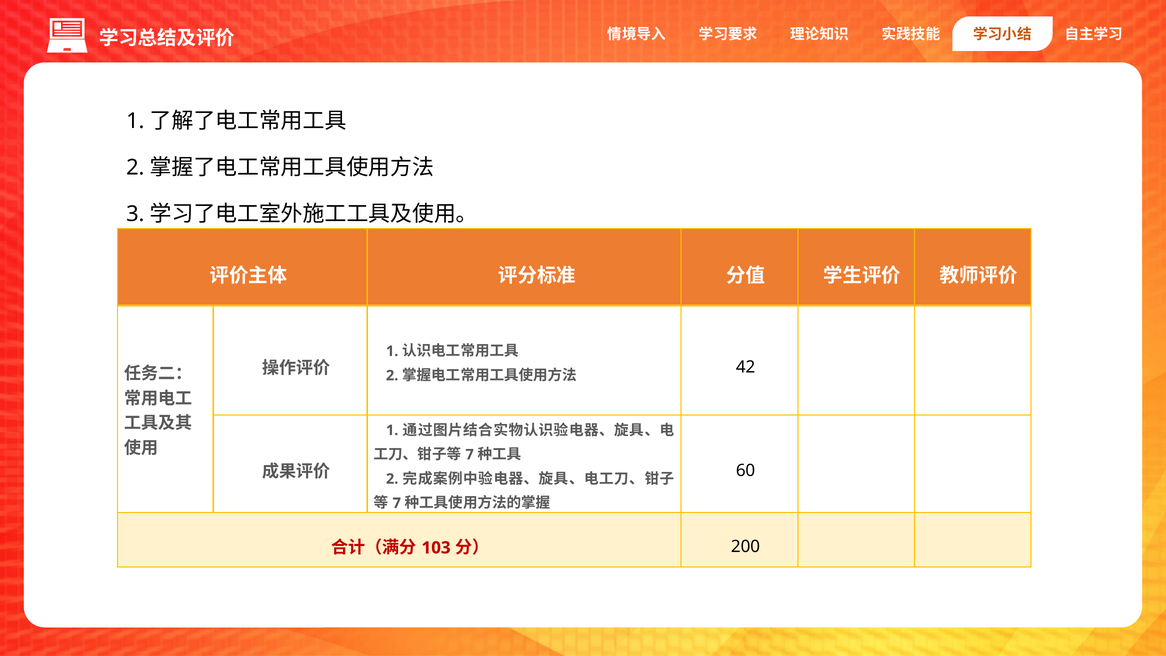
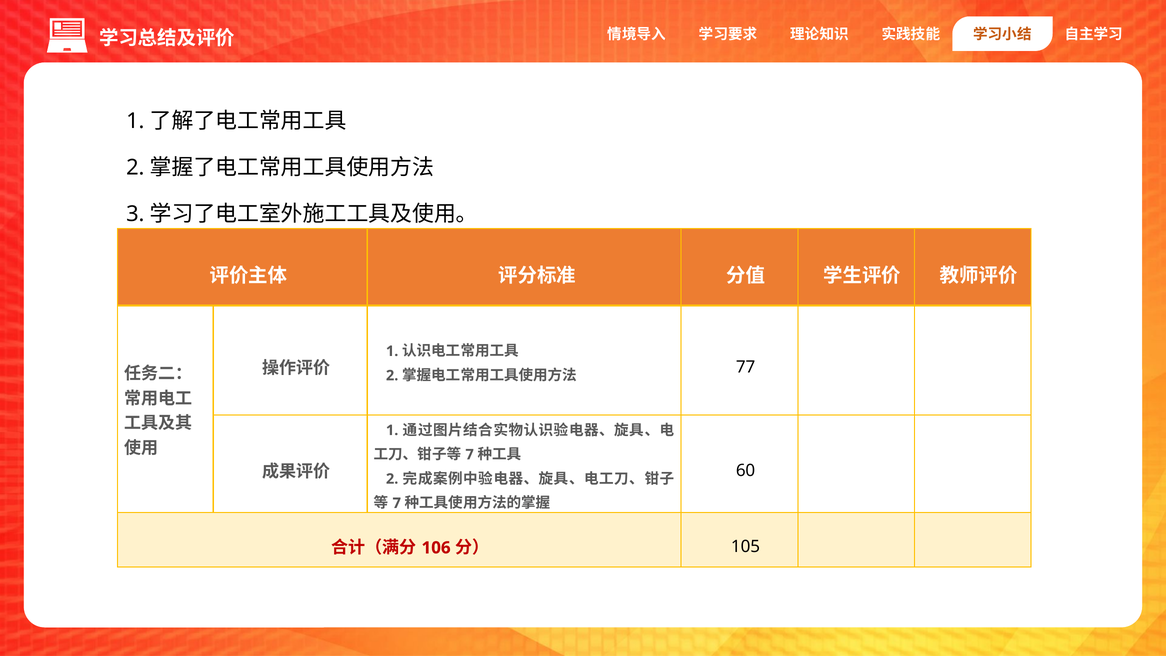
42: 42 -> 77
103: 103 -> 106
200: 200 -> 105
